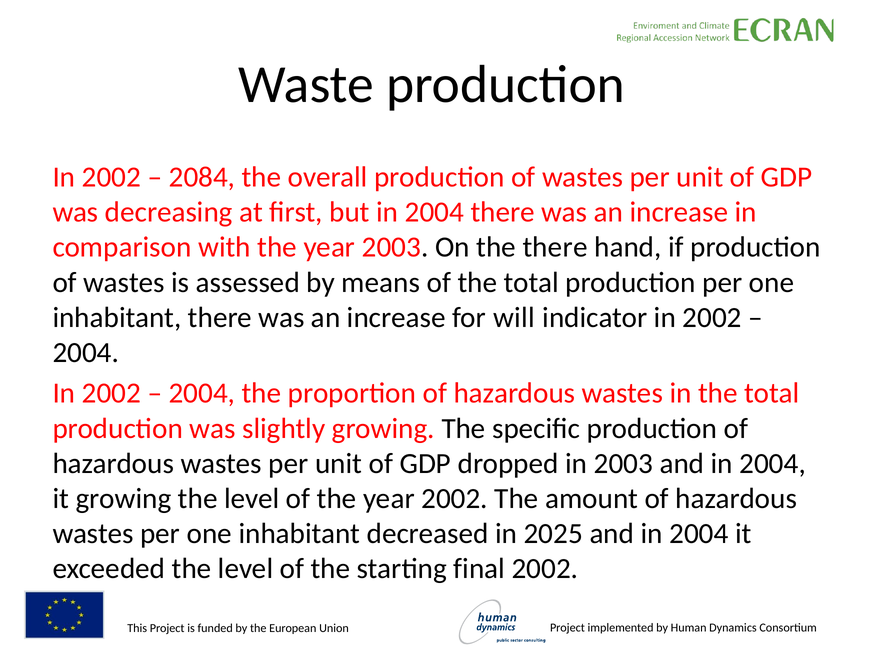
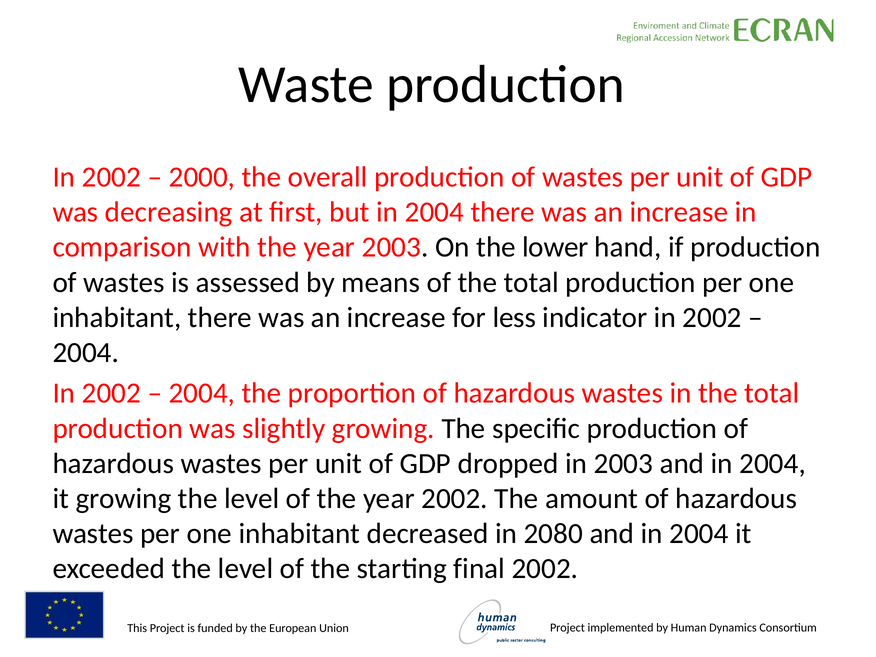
2084: 2084 -> 2000
the there: there -> lower
will: will -> less
2025: 2025 -> 2080
